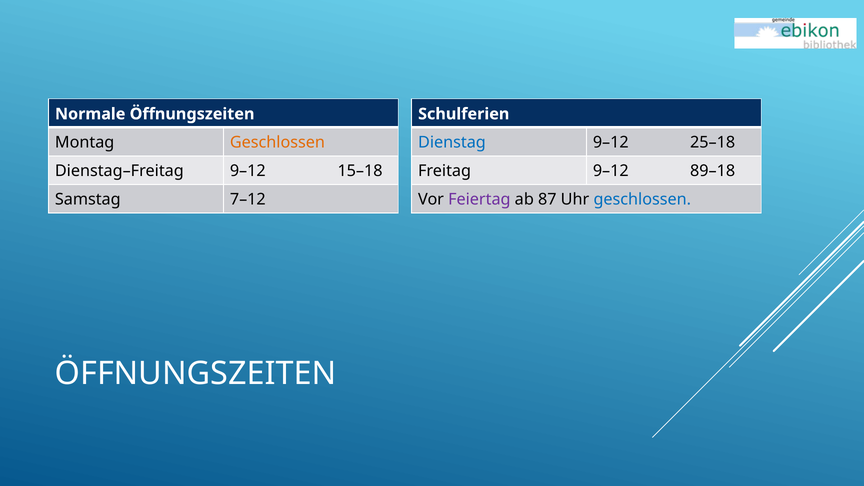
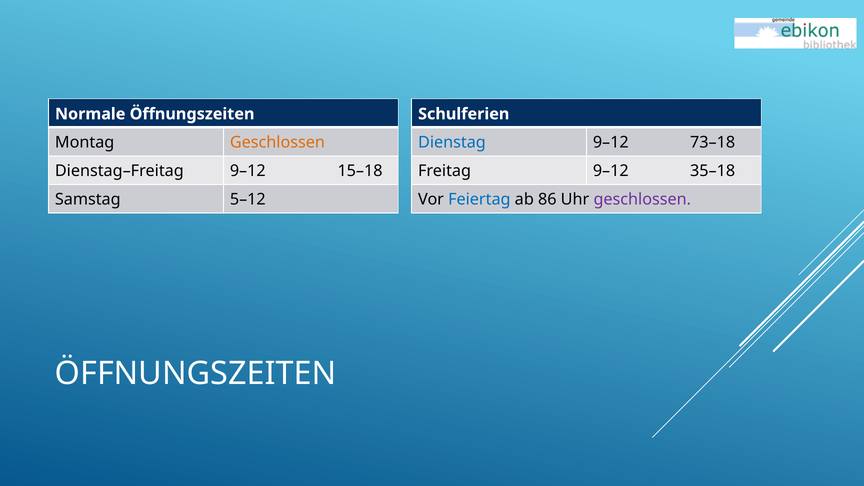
25–18: 25–18 -> 73–18
89–18: 89–18 -> 35–18
7–12: 7–12 -> 5–12
Feiertag colour: purple -> blue
87: 87 -> 86
geschlossen at (642, 200) colour: blue -> purple
